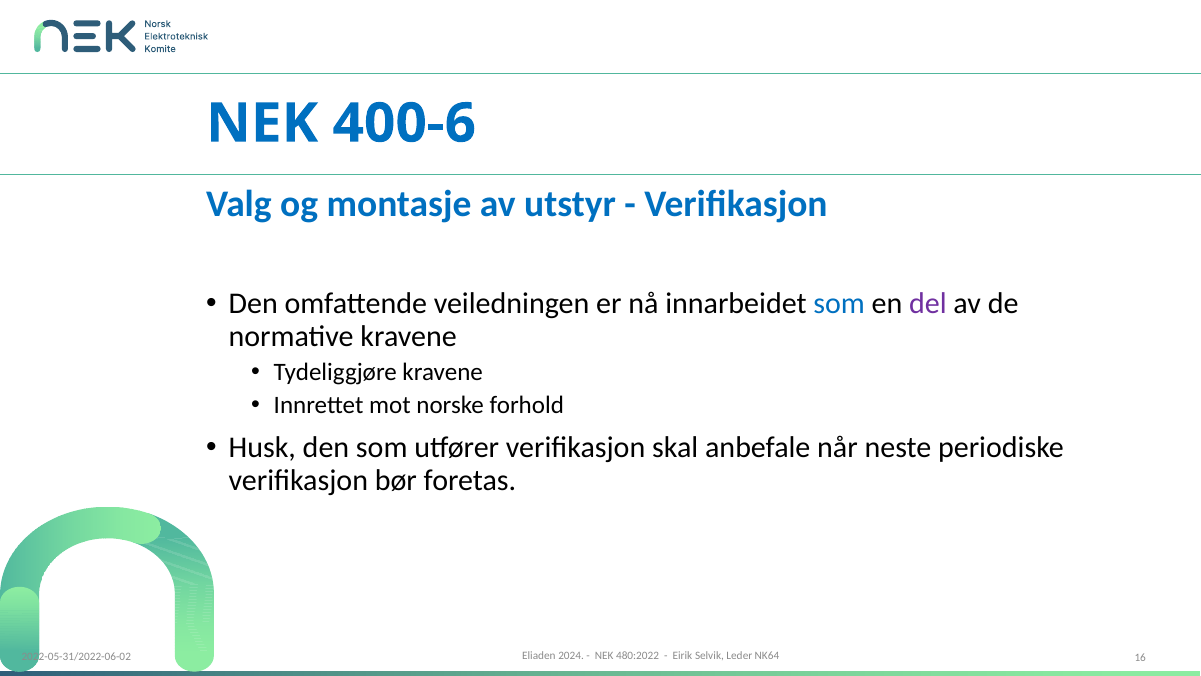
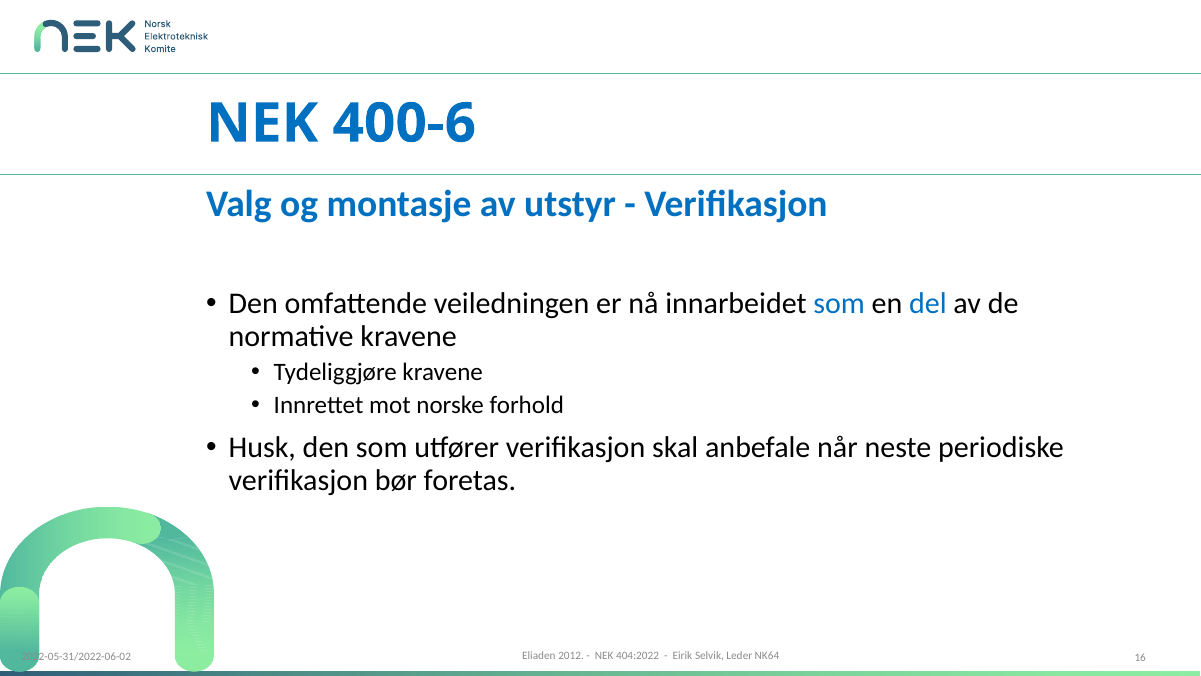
del colour: purple -> blue
2024: 2024 -> 2012
480:2022: 480:2022 -> 404:2022
